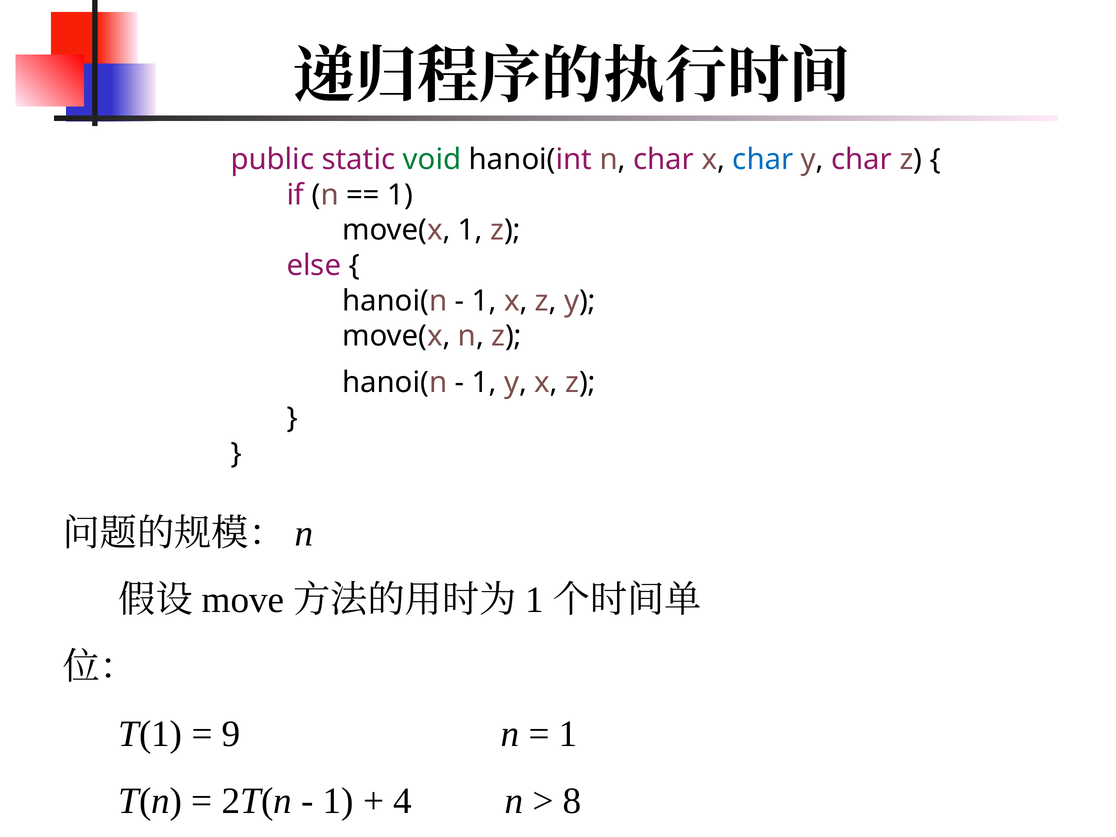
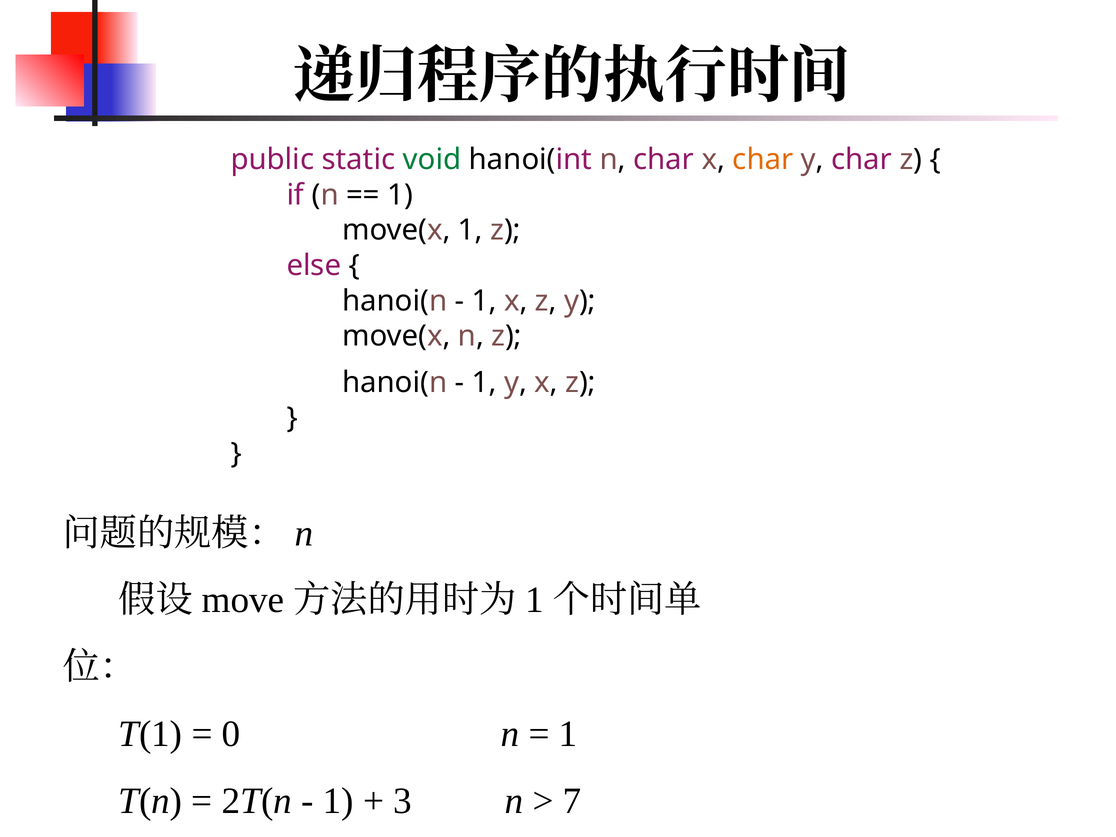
char at (763, 160) colour: blue -> orange
9: 9 -> 0
4: 4 -> 3
8: 8 -> 7
